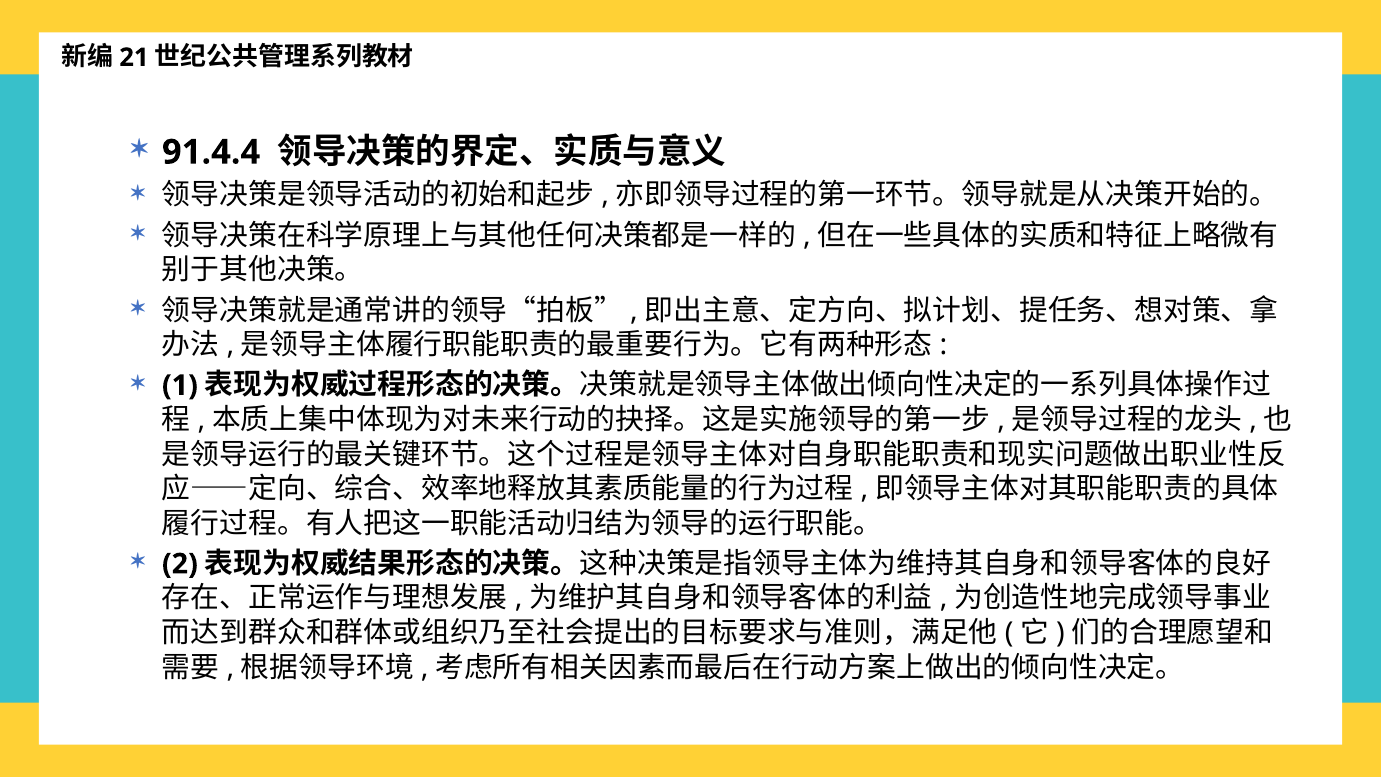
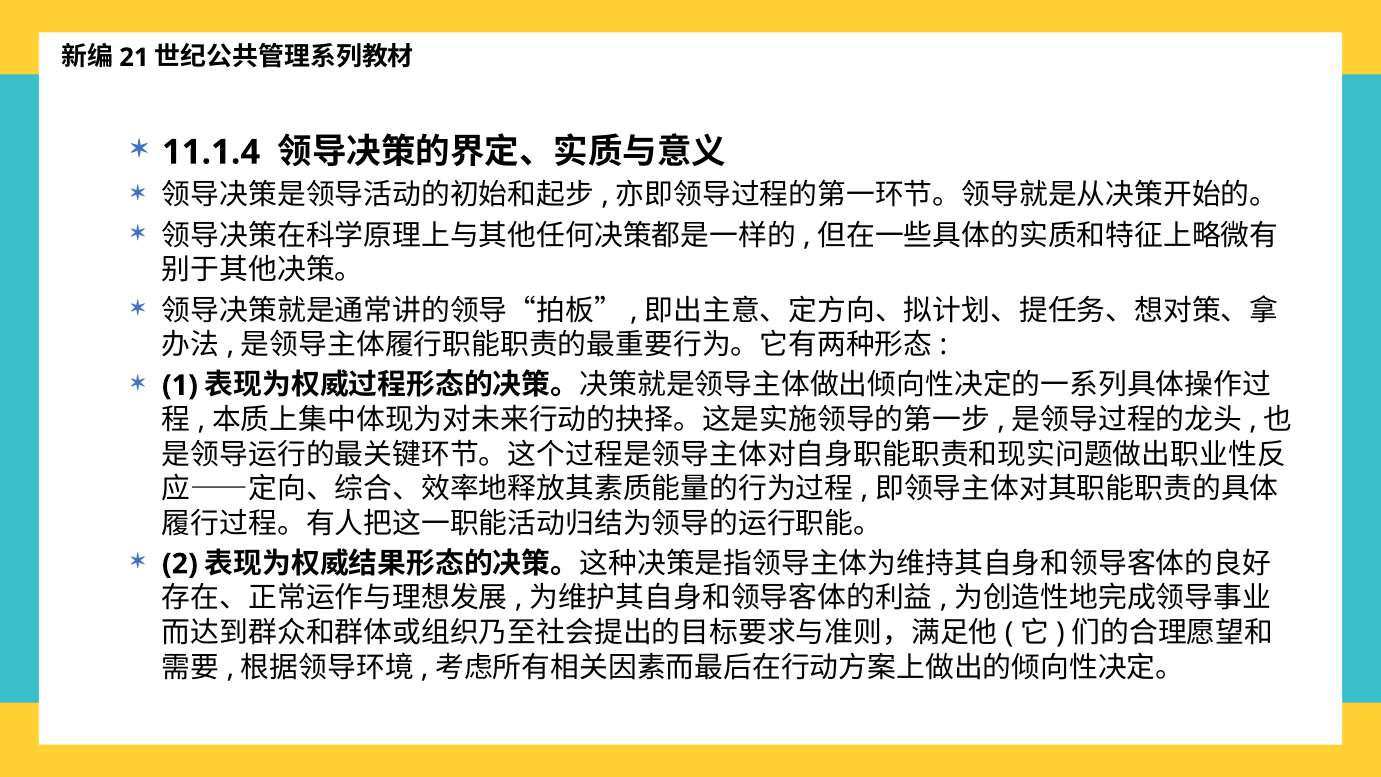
91.4.4: 91.4.4 -> 11.1.4
